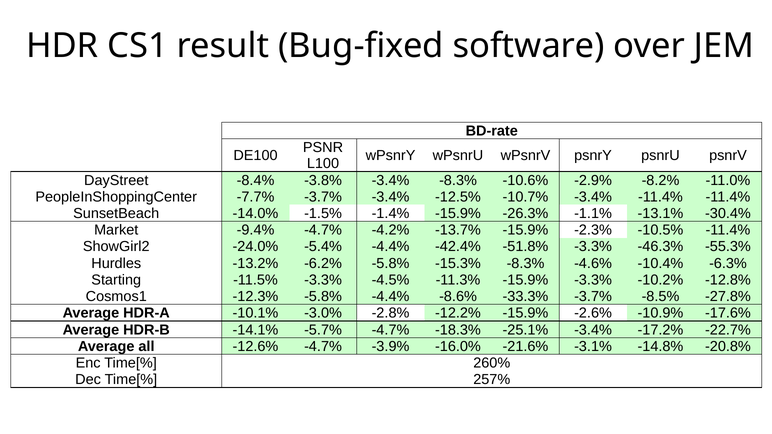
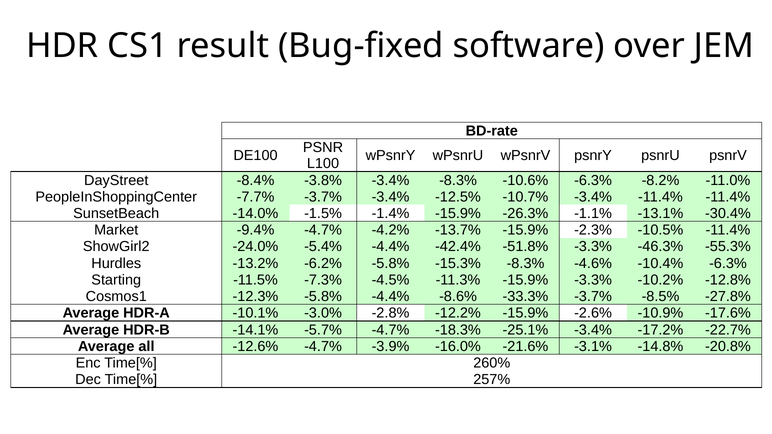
-10.6% -2.9%: -2.9% -> -6.3%
-11.5% -3.3%: -3.3% -> -7.3%
